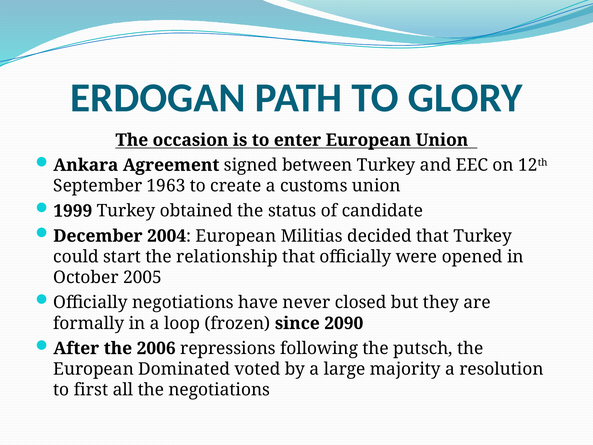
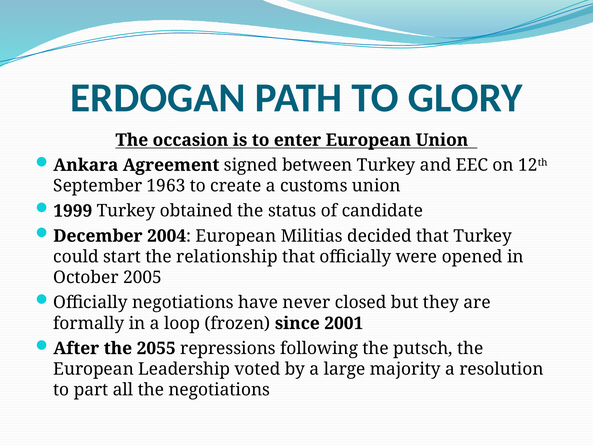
2090: 2090 -> 2001
2006: 2006 -> 2055
Dominated: Dominated -> Leadership
first: first -> part
